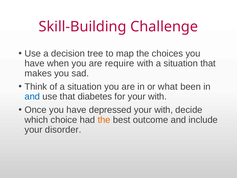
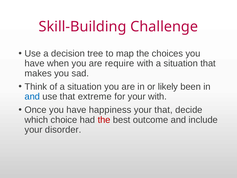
what: what -> likely
diabetes: diabetes -> extreme
depressed: depressed -> happiness
with at (164, 110): with -> that
the at (104, 120) colour: orange -> red
